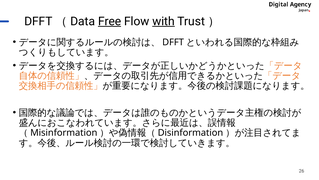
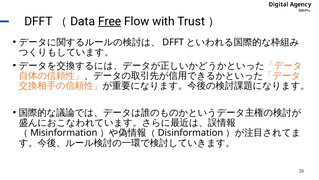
with underline: present -> none
